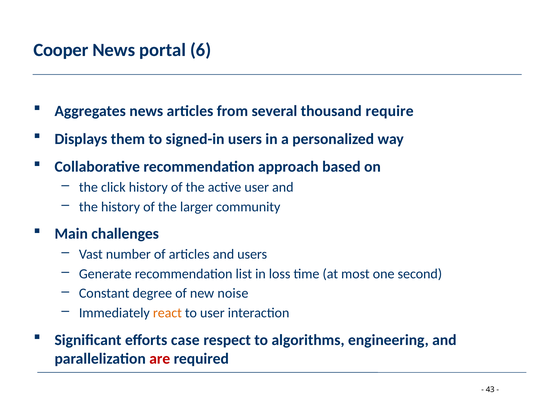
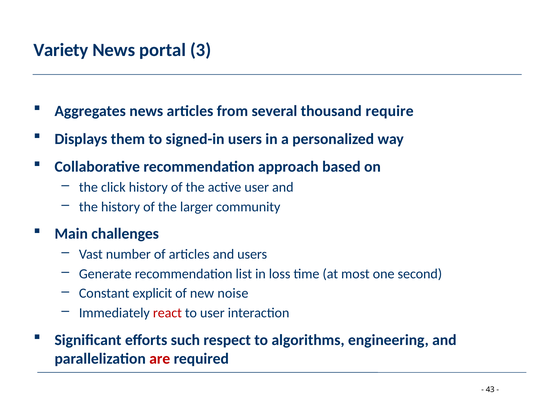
Cooper: Cooper -> Variety
6: 6 -> 3
degree: degree -> explicit
react colour: orange -> red
case: case -> such
